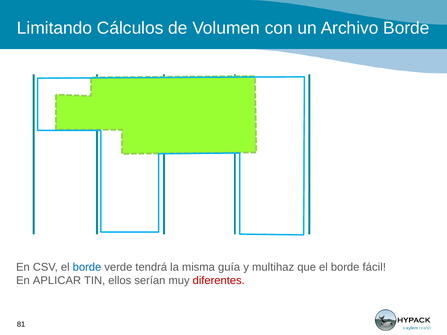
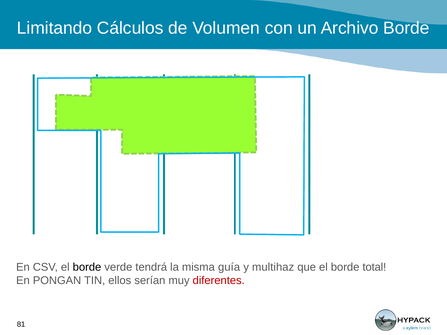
borde at (87, 267) colour: blue -> black
fácil: fácil -> total
APLICAR: APLICAR -> PONGAN
